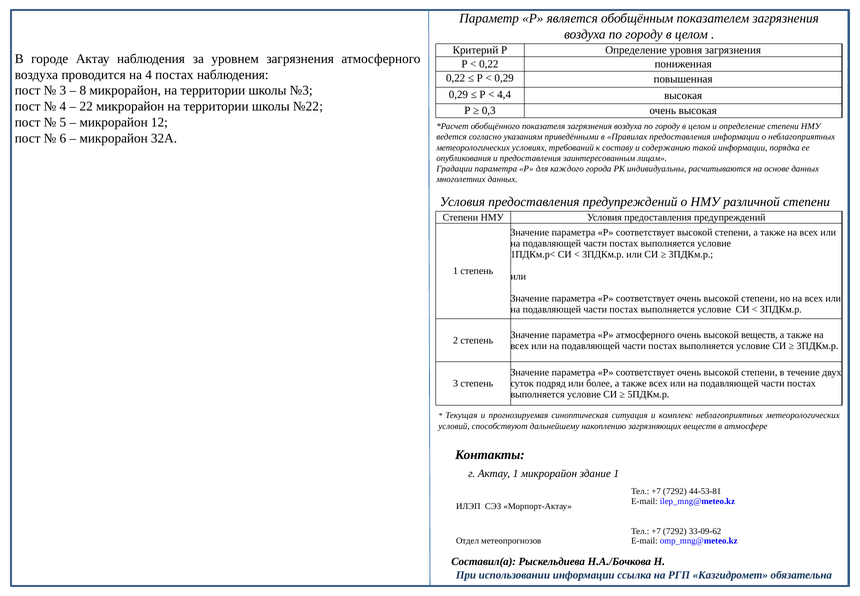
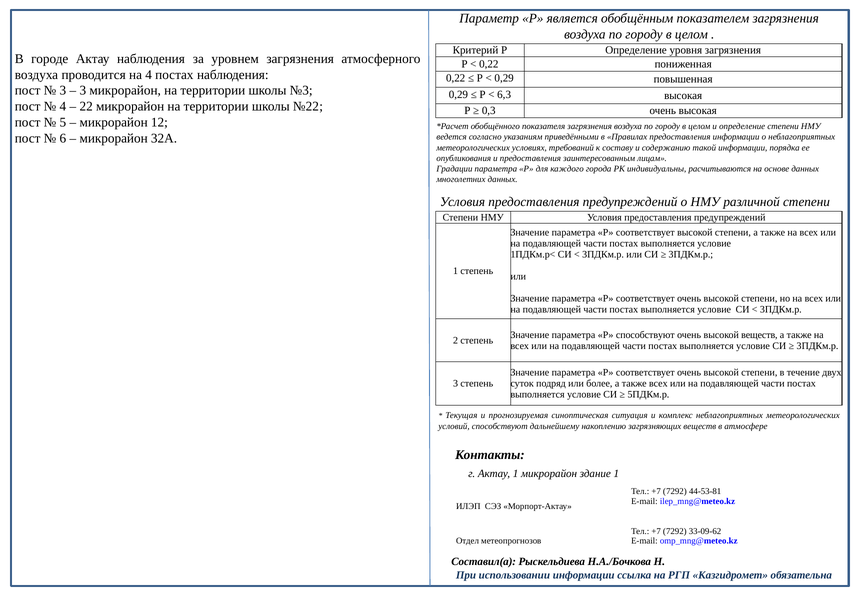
8 at (83, 90): 8 -> 3
4,4: 4,4 -> 6,3
Р атмосферного: атмосферного -> способствуют
